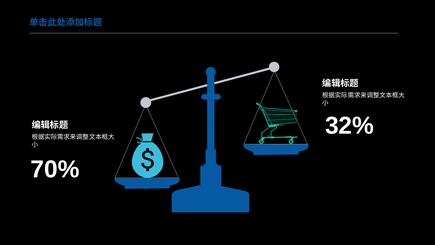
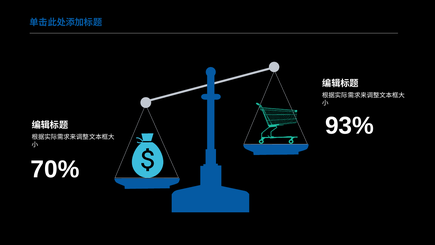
32%: 32% -> 93%
